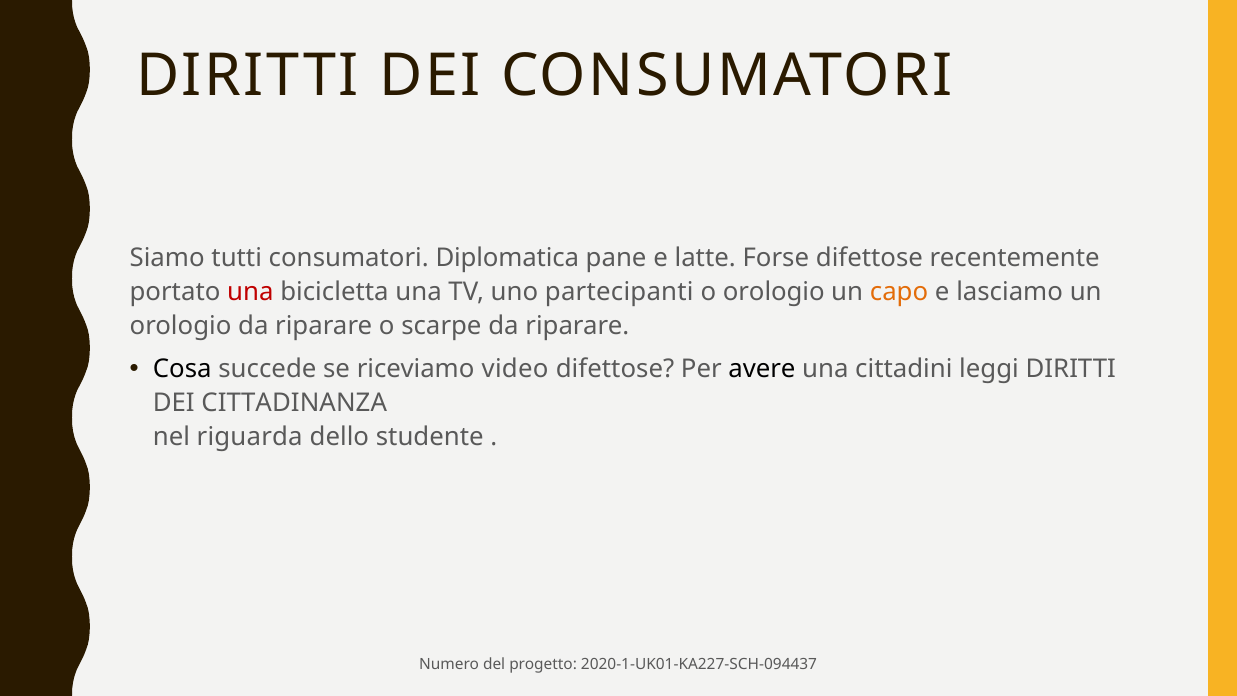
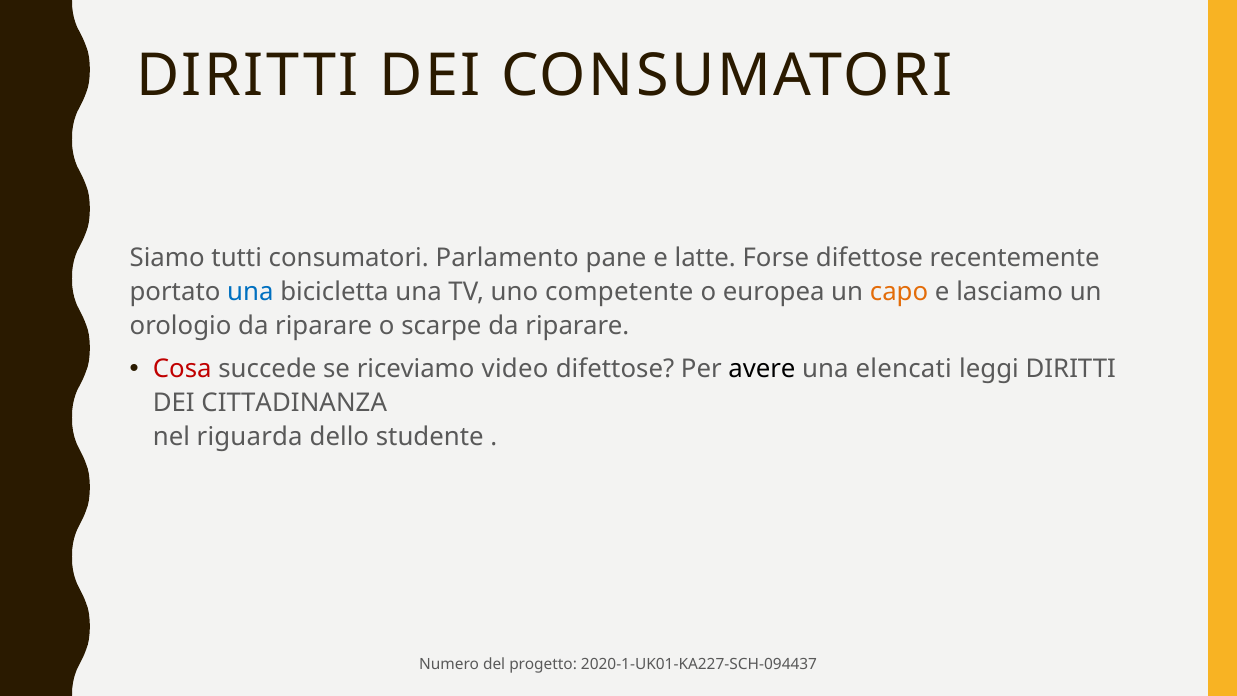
Diplomatica: Diplomatica -> Parlamento
una at (250, 292) colour: red -> blue
partecipanti: partecipanti -> competente
o orologio: orologio -> europea
Cosa colour: black -> red
cittadini: cittadini -> elencati
